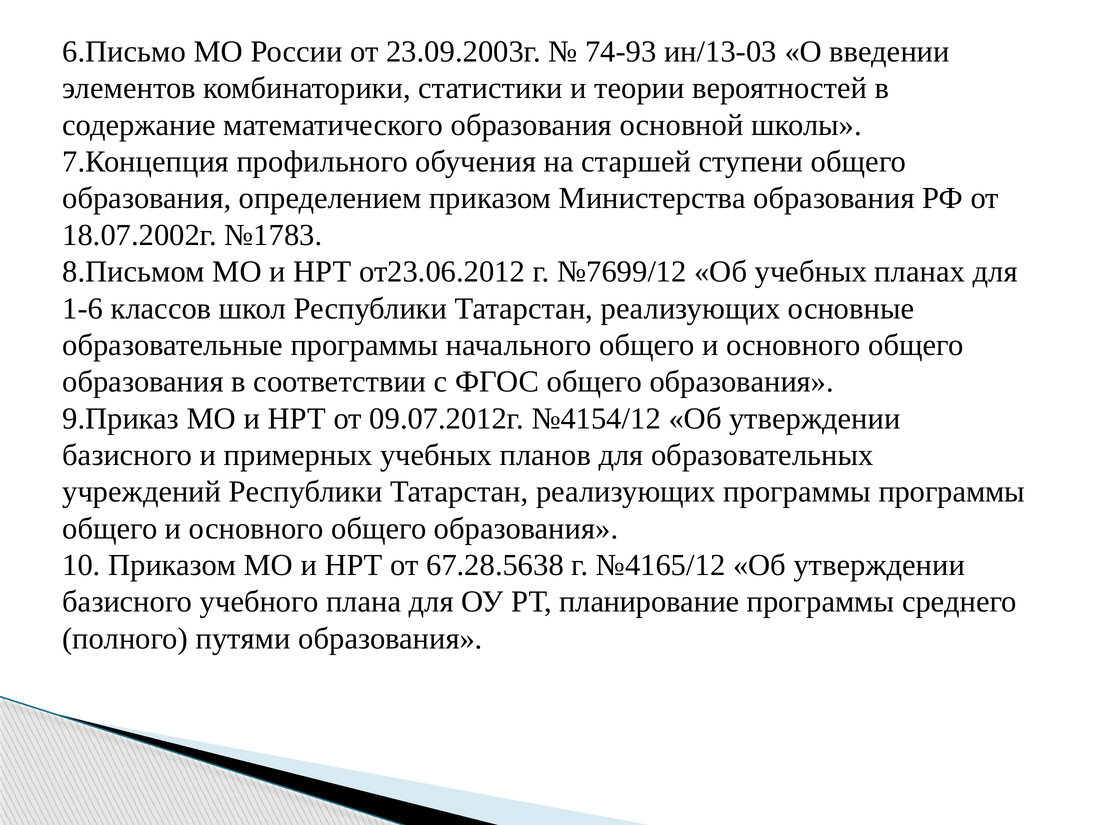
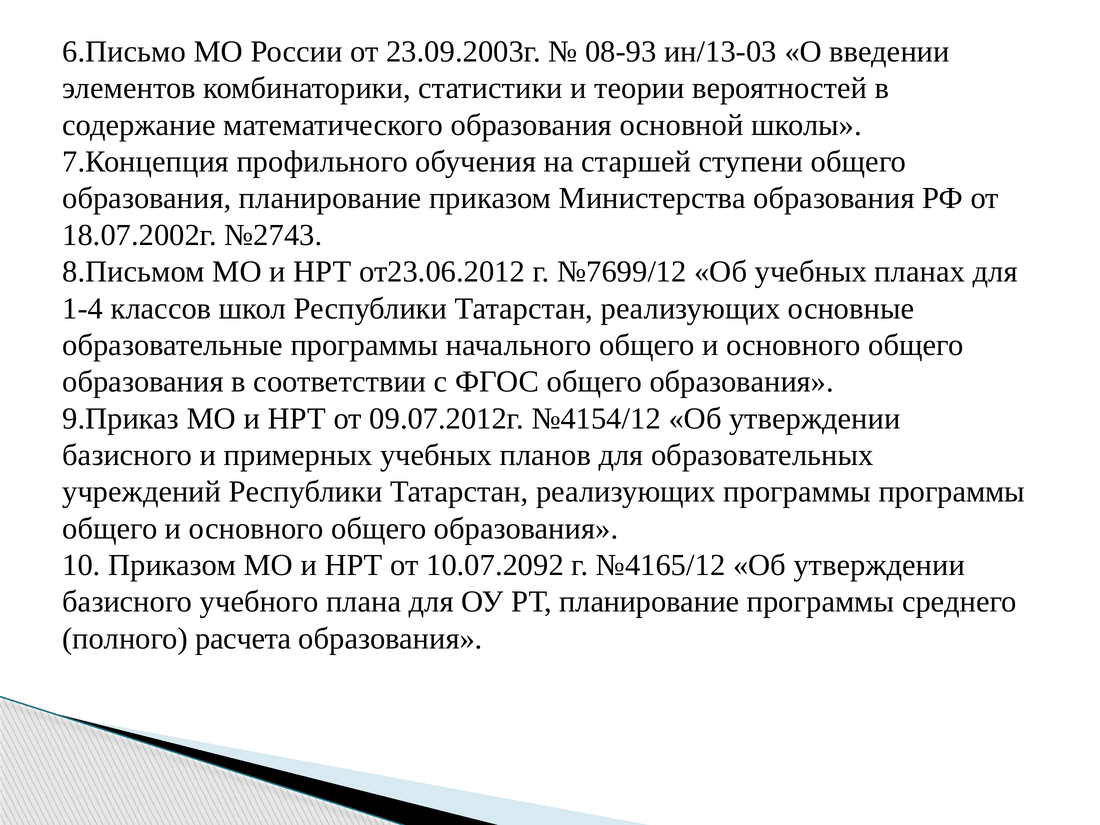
74-93: 74-93 -> 08-93
образования определением: определением -> планирование
№1783: №1783 -> №2743
1-6: 1-6 -> 1-4
67.28.5638: 67.28.5638 -> 10.07.2092
путями: путями -> расчета
